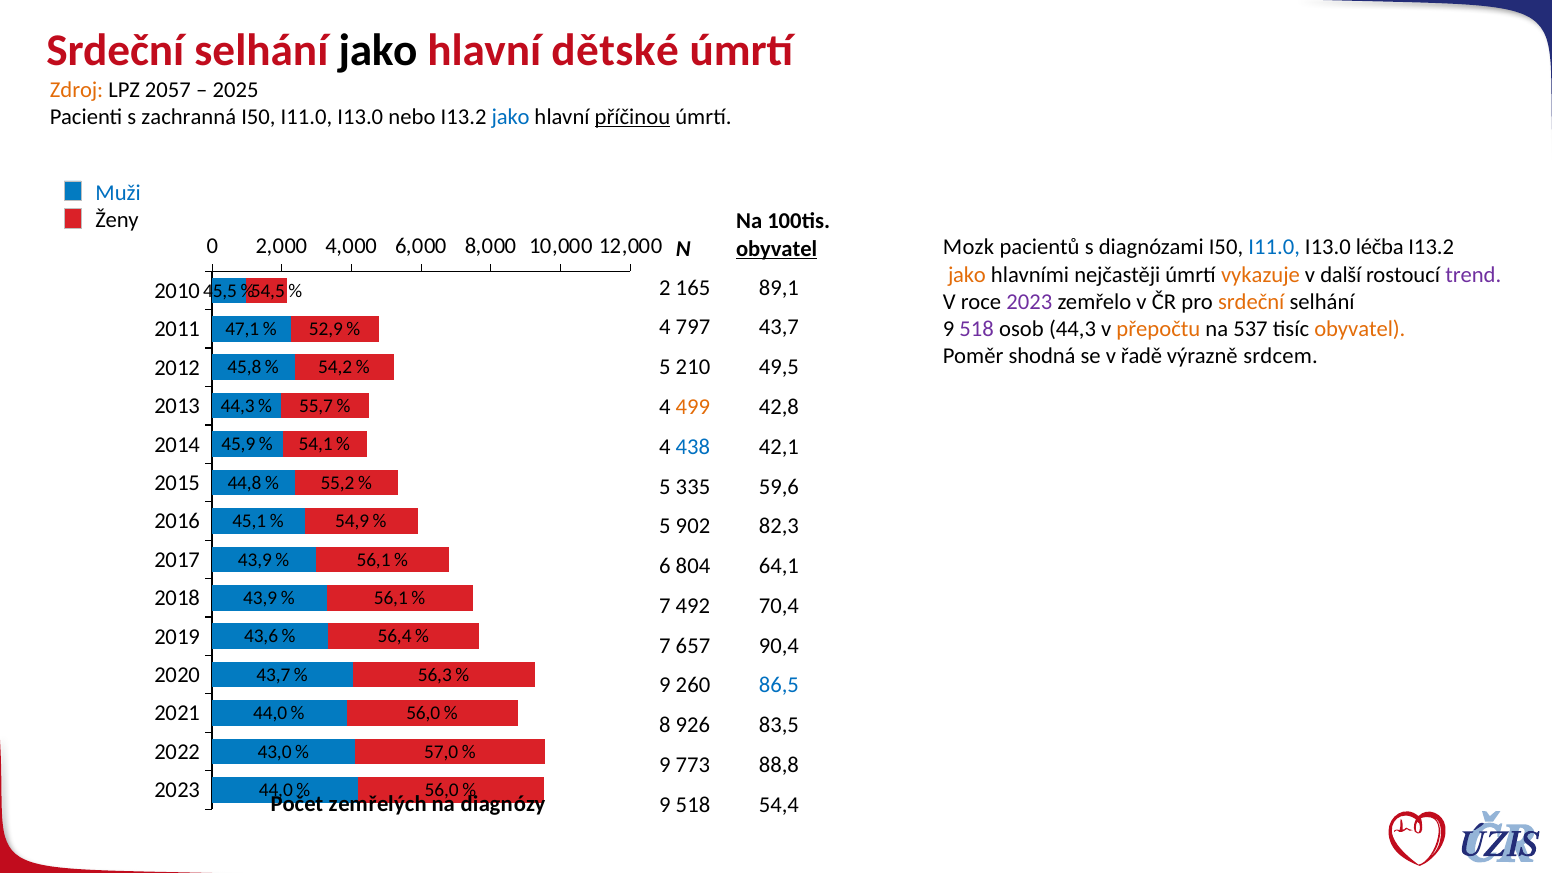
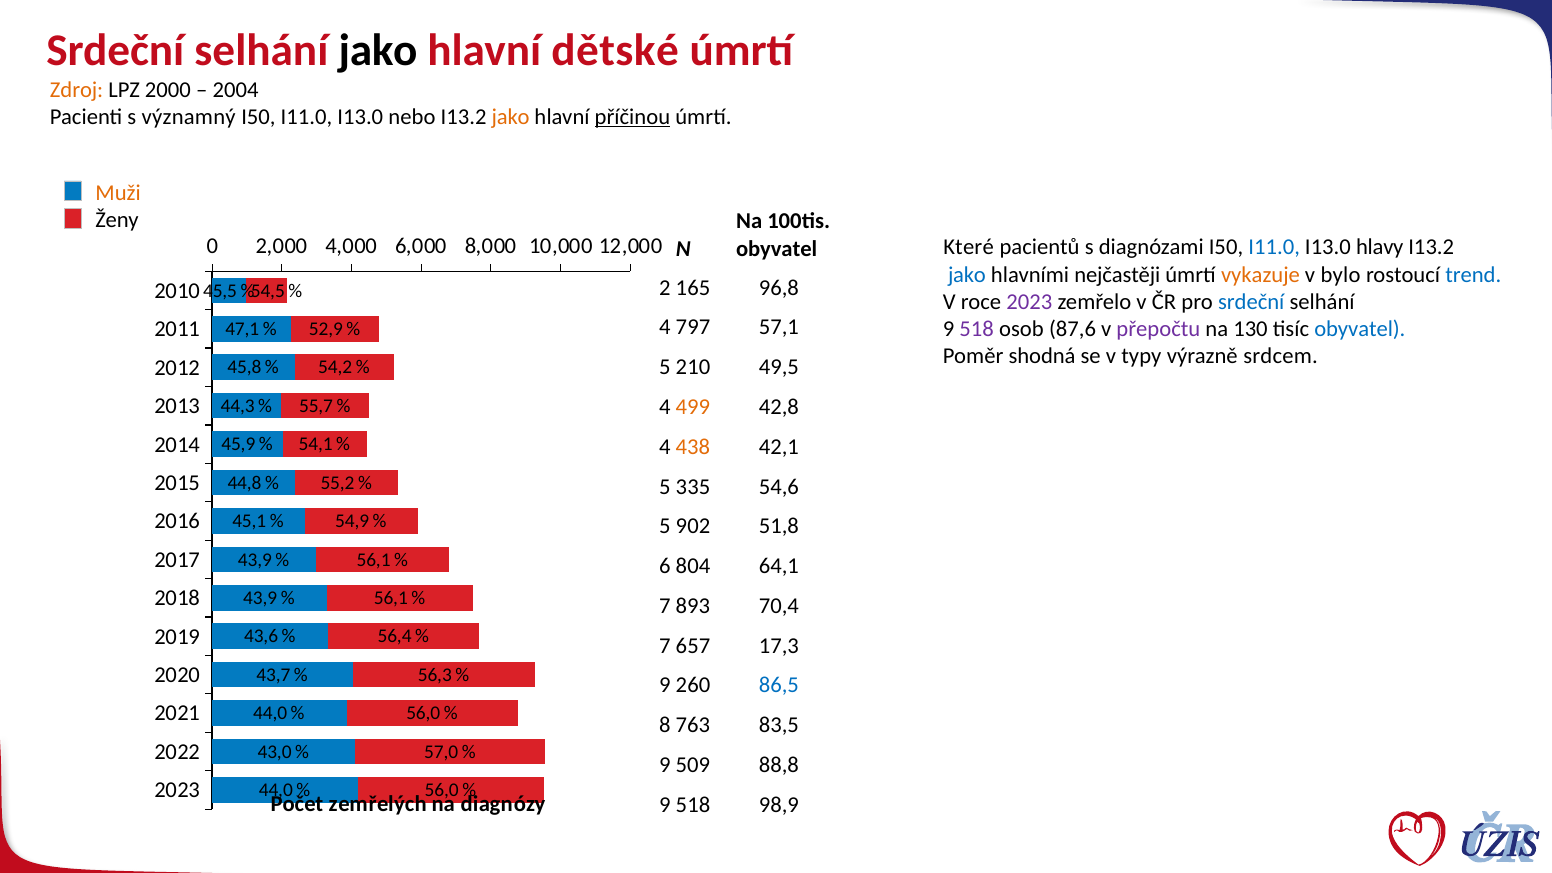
2057: 2057 -> 2000
2025: 2025 -> 2004
zachranná: zachranná -> významný
jako at (511, 117) colour: blue -> orange
Muži colour: blue -> orange
Mozk: Mozk -> Které
léčba: léčba -> hlavy
obyvatel at (777, 249) underline: present -> none
jako at (967, 275) colour: orange -> blue
další: další -> bylo
trend colour: purple -> blue
89,1: 89,1 -> 96,8
srdeční at (1251, 302) colour: orange -> blue
797 43,7: 43,7 -> 57,1
osob 44,3: 44,3 -> 87,6
přepočtu colour: orange -> purple
537: 537 -> 130
obyvatel at (1360, 329) colour: orange -> blue
řadě: řadě -> typy
438 colour: blue -> orange
59,6: 59,6 -> 54,6
82,3: 82,3 -> 51,8
492: 492 -> 893
90,4: 90,4 -> 17,3
926: 926 -> 763
773: 773 -> 509
54,4: 54,4 -> 98,9
